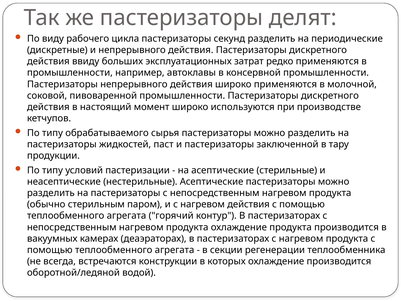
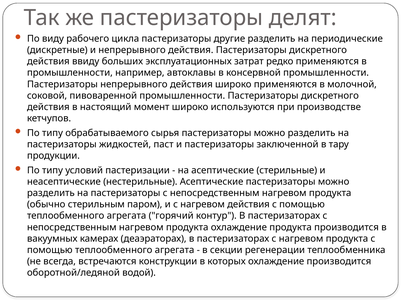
секунд: секунд -> другие
